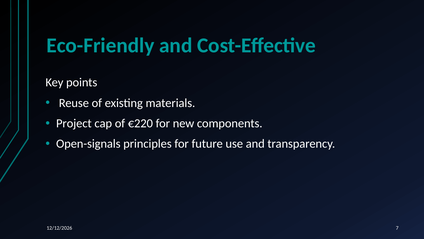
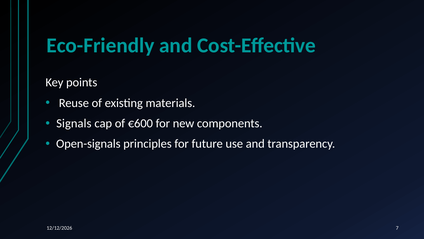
Project: Project -> Signals
€220: €220 -> €600
